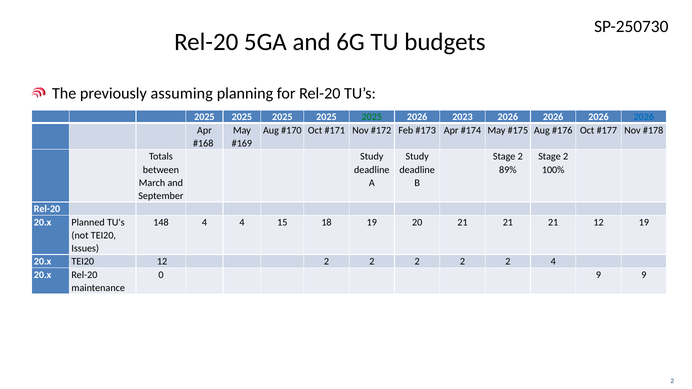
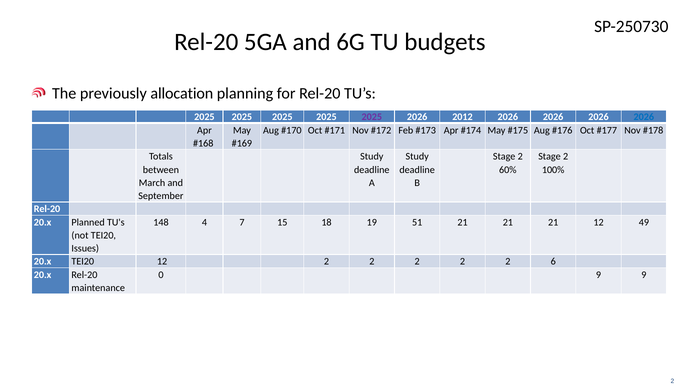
assuming: assuming -> allocation
2025 at (372, 117) colour: green -> purple
2026 2023: 2023 -> 2012
89%: 89% -> 60%
4 4: 4 -> 7
20: 20 -> 51
12 19: 19 -> 49
2 4: 4 -> 6
